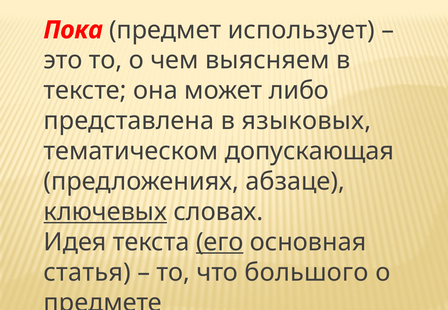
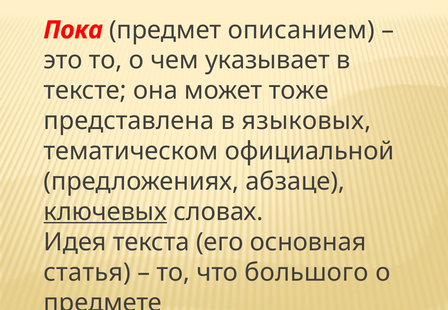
использует: использует -> описанием
выясняем: выясняем -> указывает
либо: либо -> тоже
допускающая: допускающая -> официальной
его underline: present -> none
